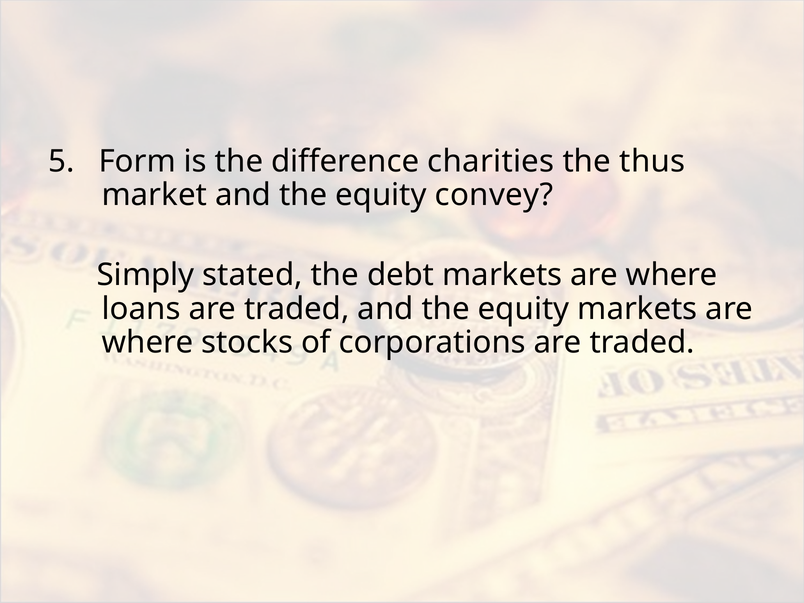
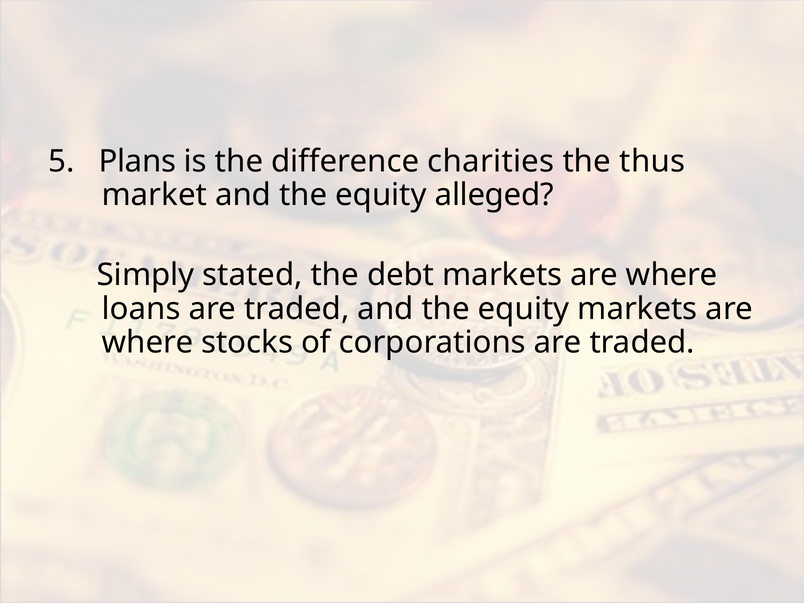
Form: Form -> Plans
convey: convey -> alleged
